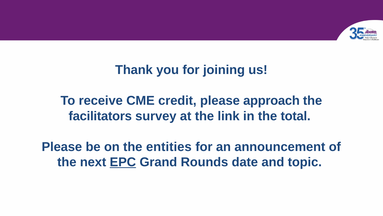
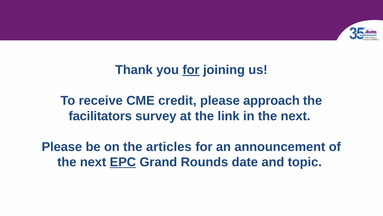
for at (191, 70) underline: none -> present
in the total: total -> next
entities: entities -> articles
